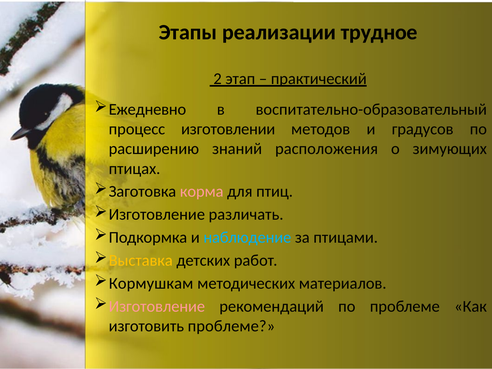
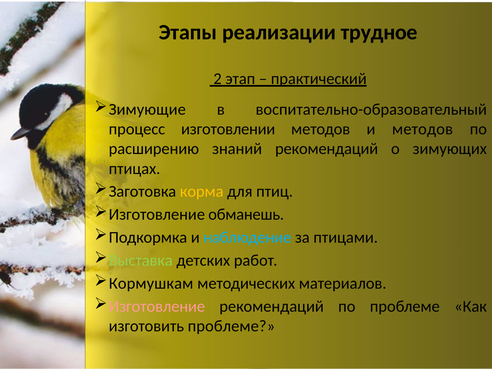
Ежедневно: Ежедневно -> Зимующие
и градусов: градусов -> методов
знаний расположения: расположения -> рекомендаций
корма colour: pink -> yellow
различать: различать -> обманешь
Выставка colour: yellow -> light green
